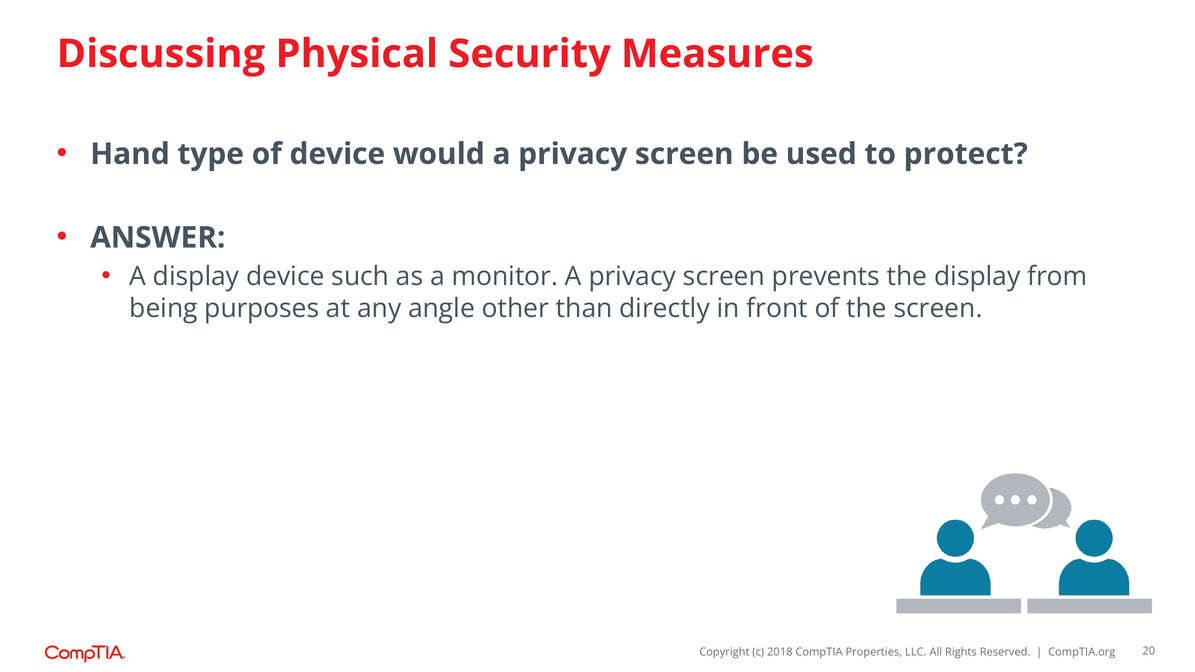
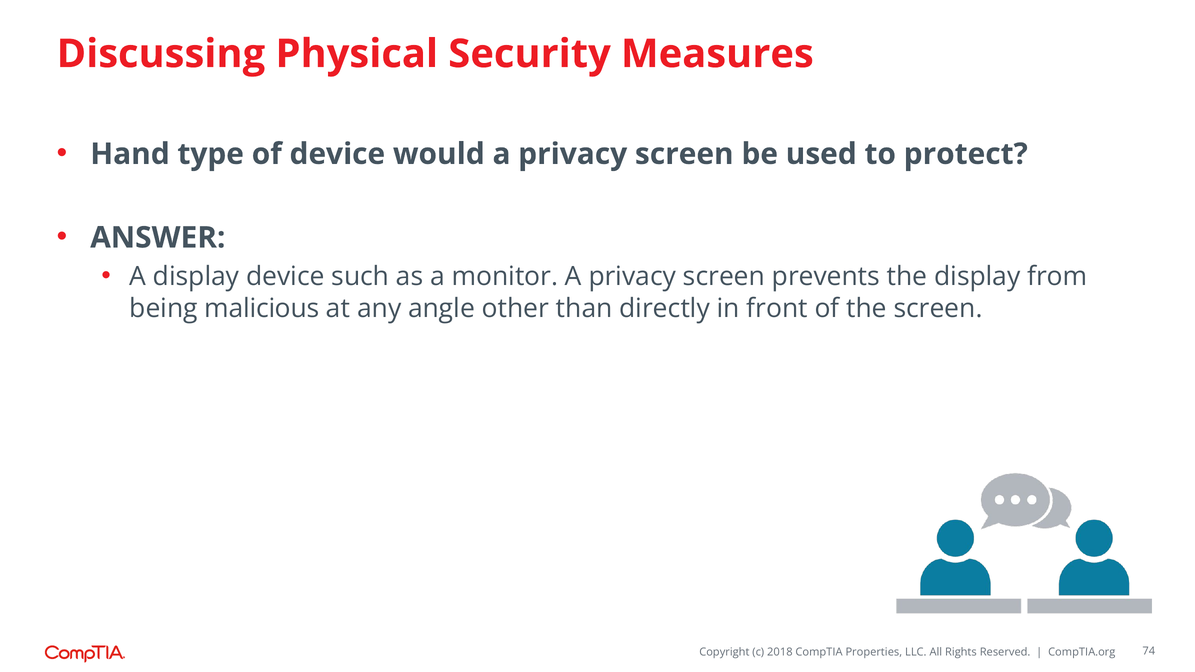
purposes: purposes -> malicious
20: 20 -> 74
